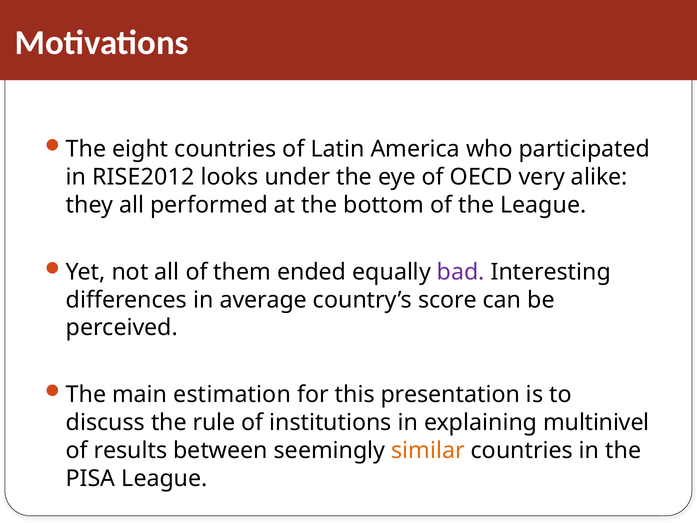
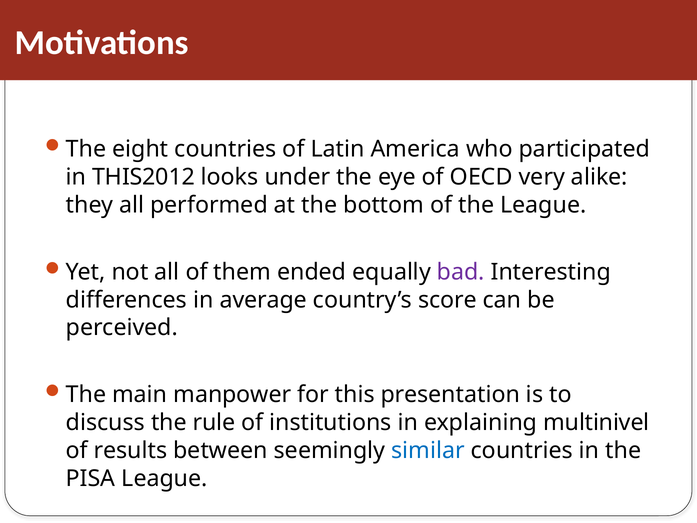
RISE2012: RISE2012 -> THIS2012
estimation: estimation -> manpower
similar colour: orange -> blue
